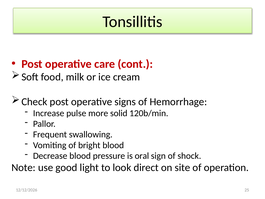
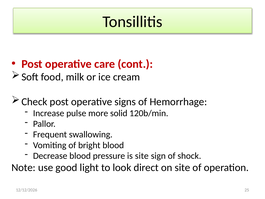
is oral: oral -> site
